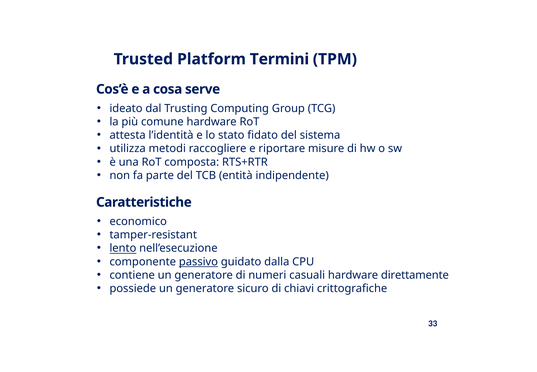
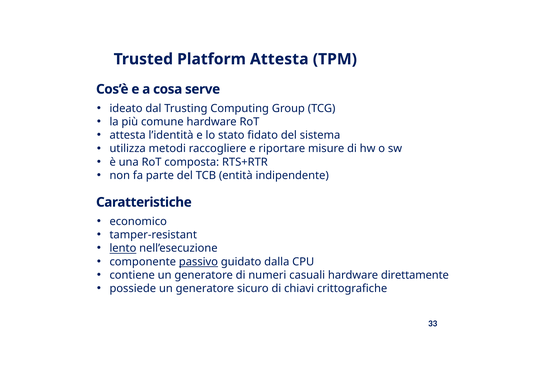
Platform Termini: Termini -> Attesta
